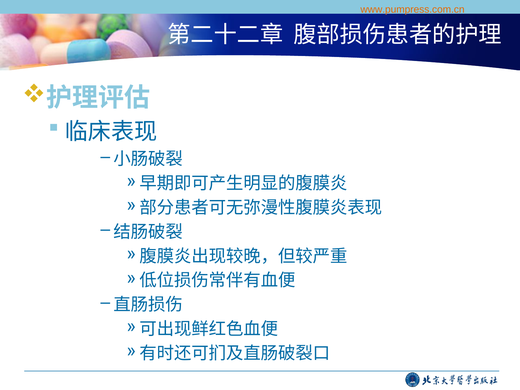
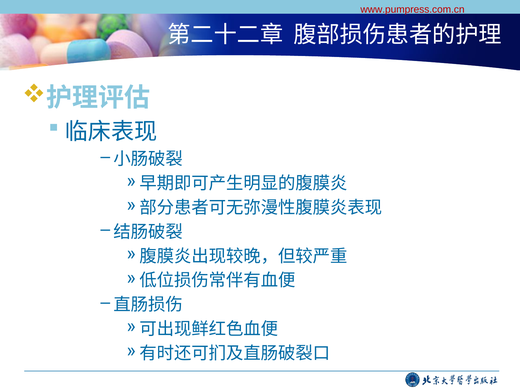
www.pumpress.com.cn colour: orange -> red
